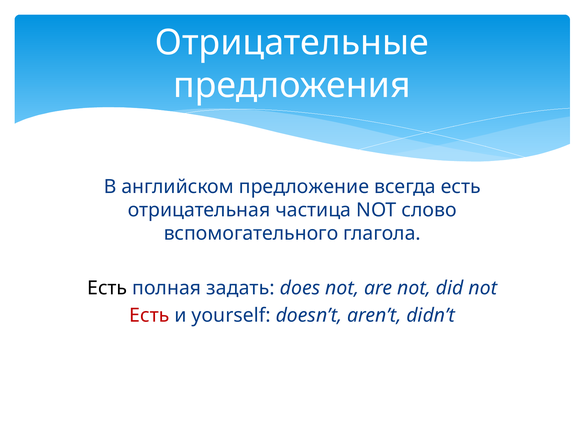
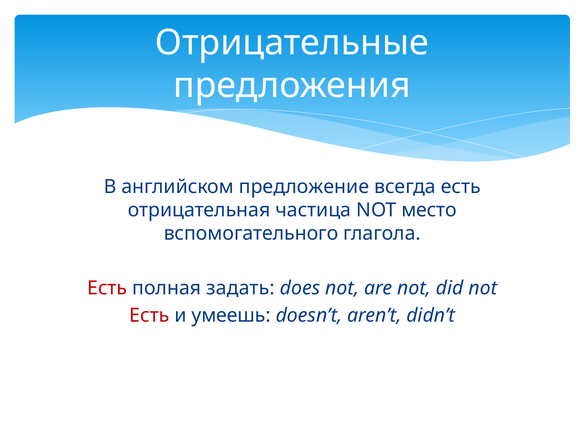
слово: слово -> место
Есть at (107, 288) colour: black -> red
yourself: yourself -> умеешь
